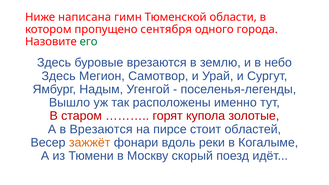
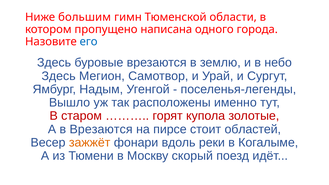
написана: написана -> большим
сентября: сентября -> написана
его colour: green -> blue
